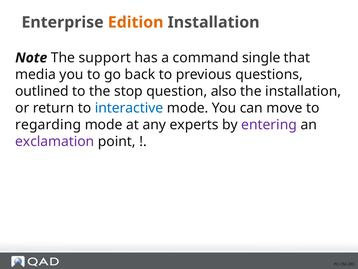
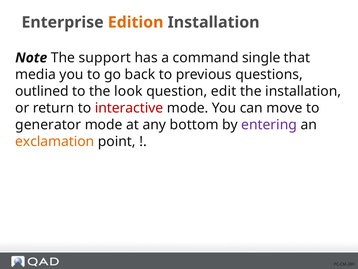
stop: stop -> look
also: also -> edit
interactive colour: blue -> red
regarding: regarding -> generator
experts: experts -> bottom
exclamation colour: purple -> orange
